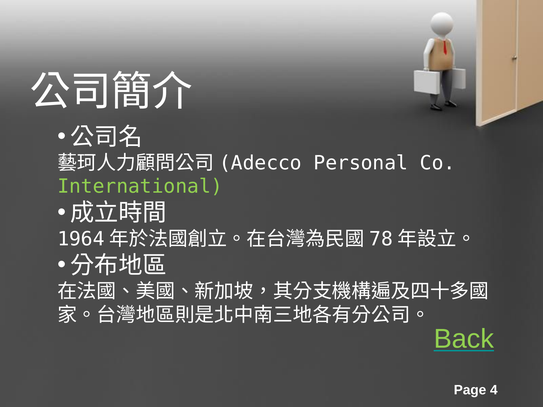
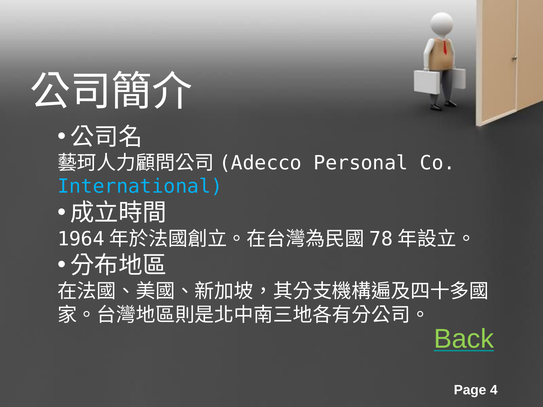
International colour: light green -> light blue
